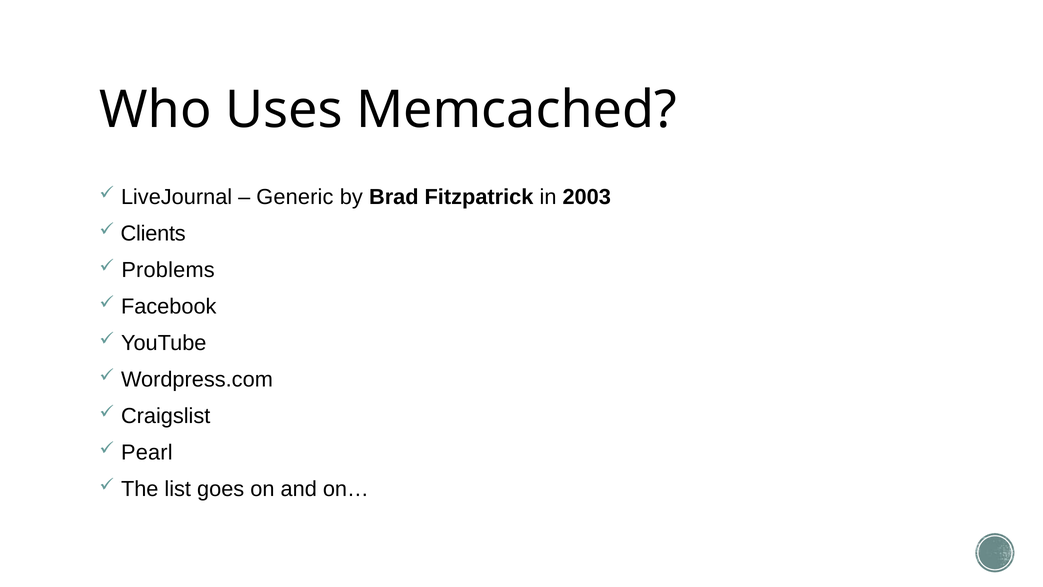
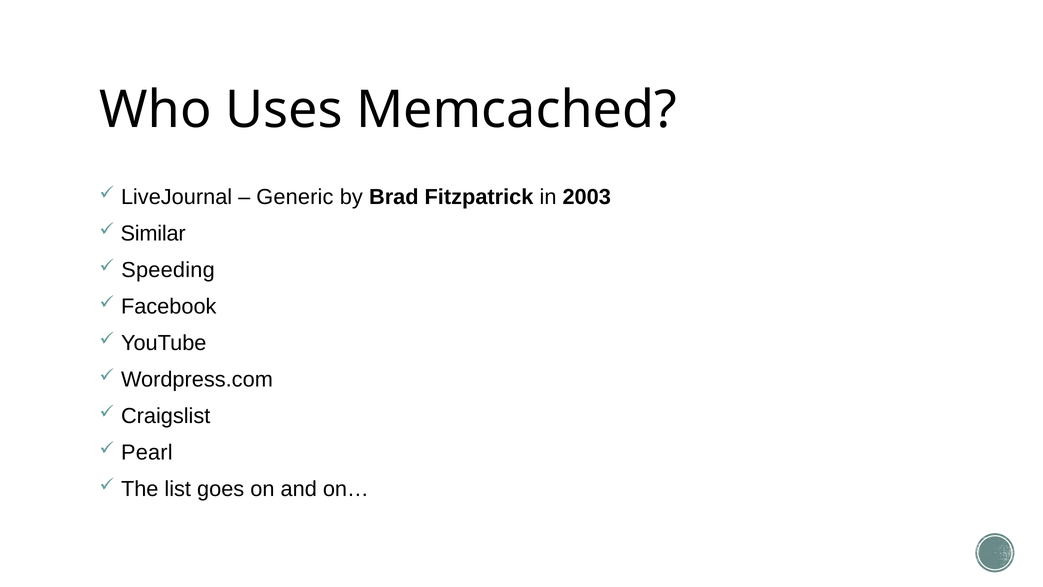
Clients: Clients -> Similar
Problems: Problems -> Speeding
